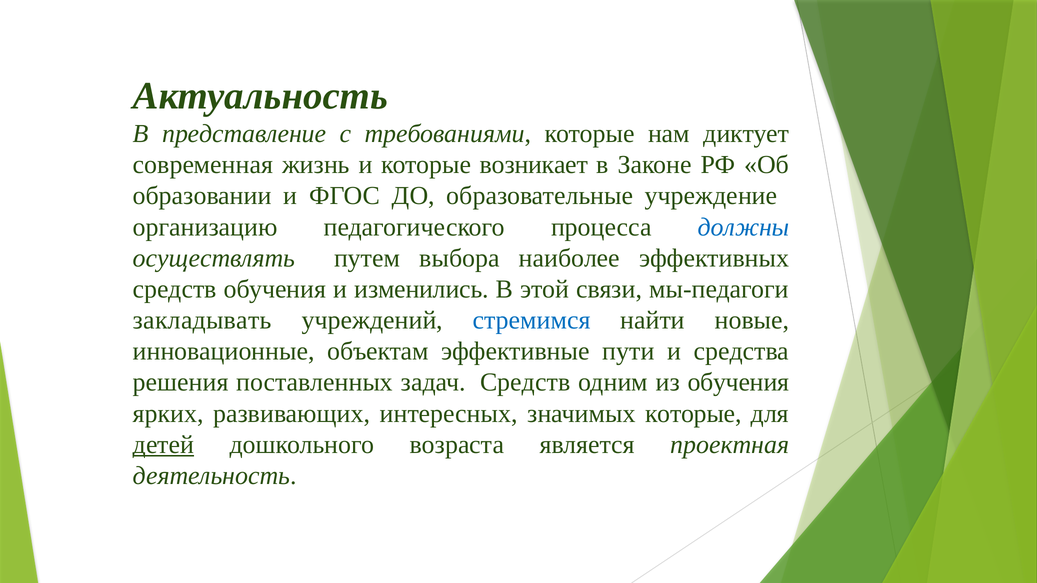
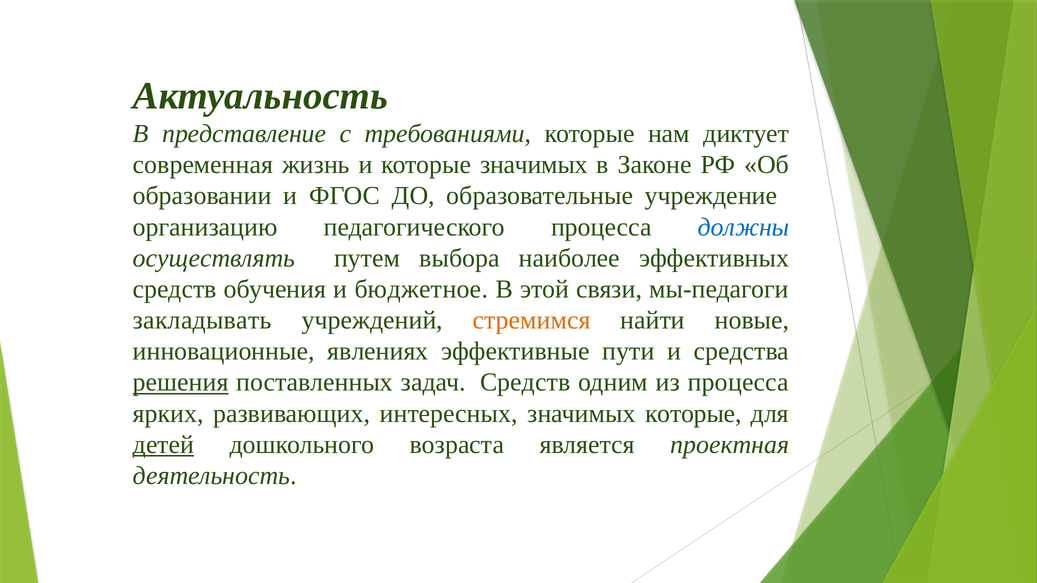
которые возникает: возникает -> значимых
изменились: изменились -> бюджетное
стремимся colour: blue -> orange
объектам: объектам -> явлениях
решения underline: none -> present
из обучения: обучения -> процесса
